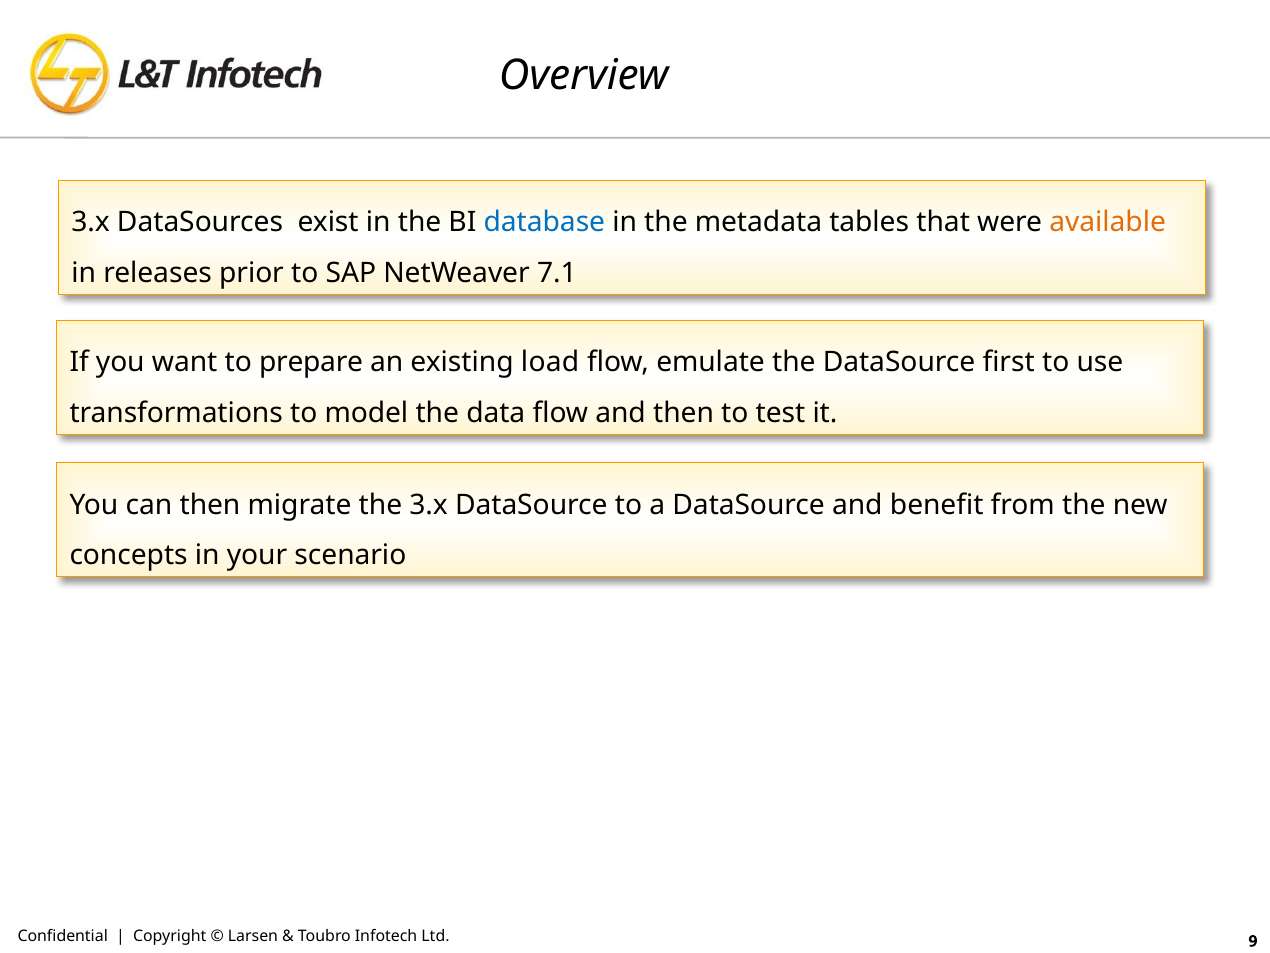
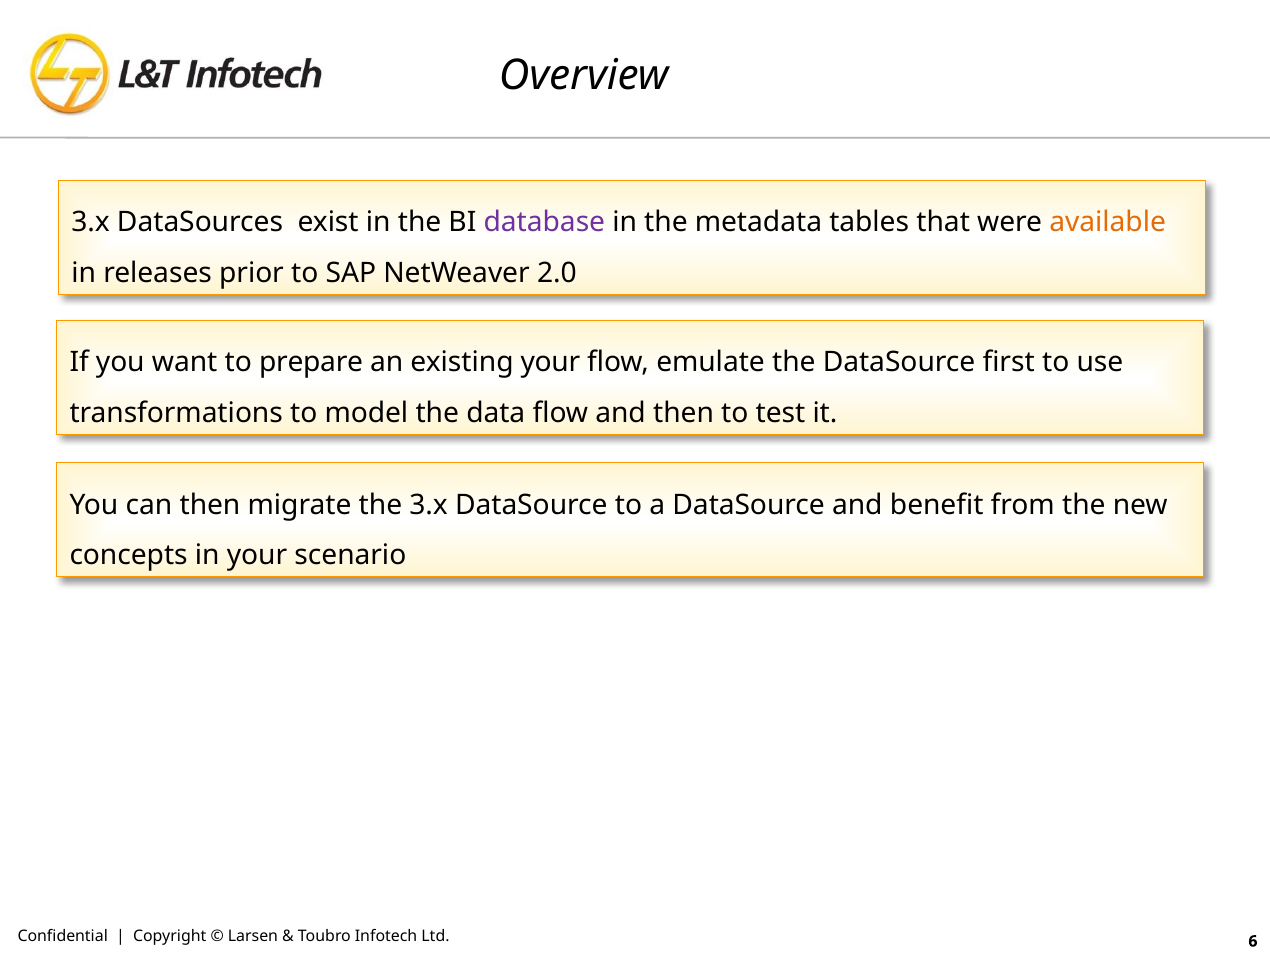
database colour: blue -> purple
7.1: 7.1 -> 2.0
existing load: load -> your
9: 9 -> 6
